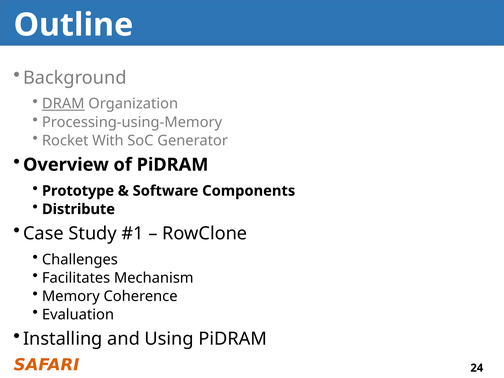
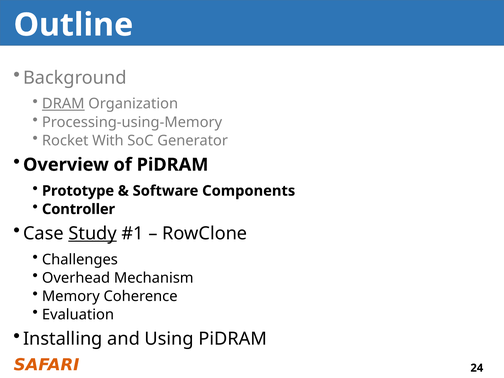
Distribute: Distribute -> Controller
Study underline: none -> present
Facilitates: Facilitates -> Overhead
